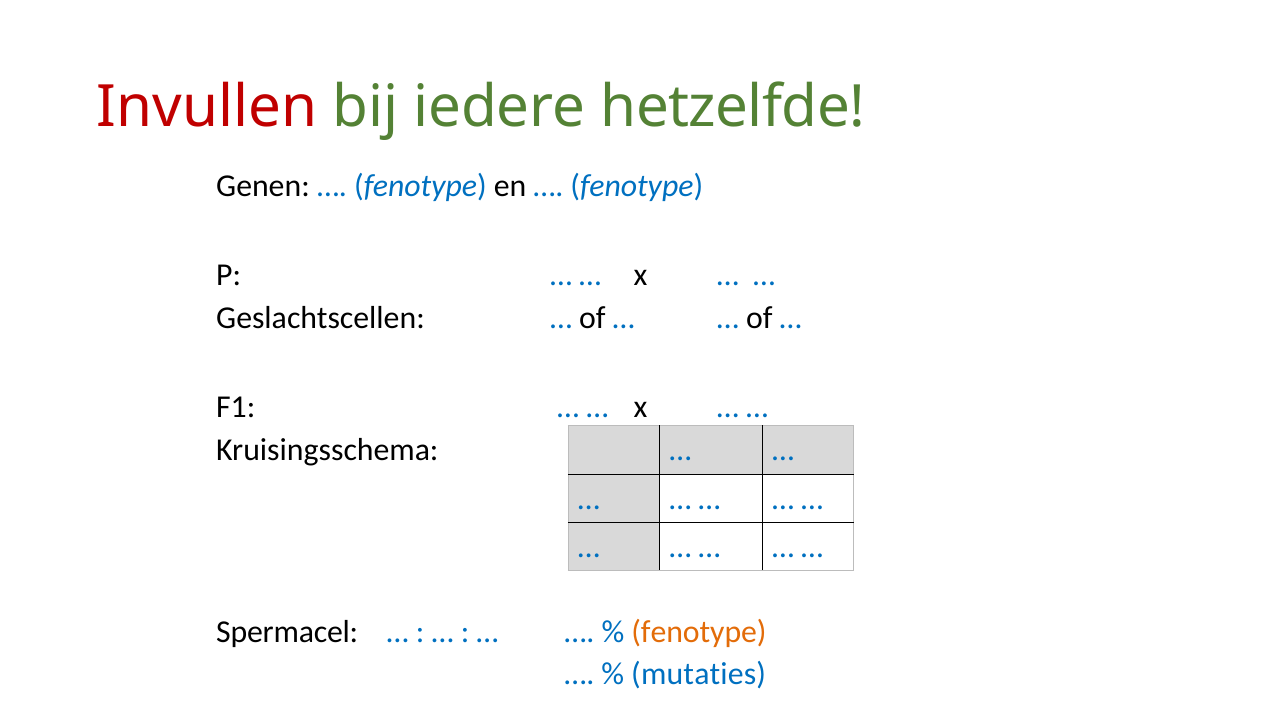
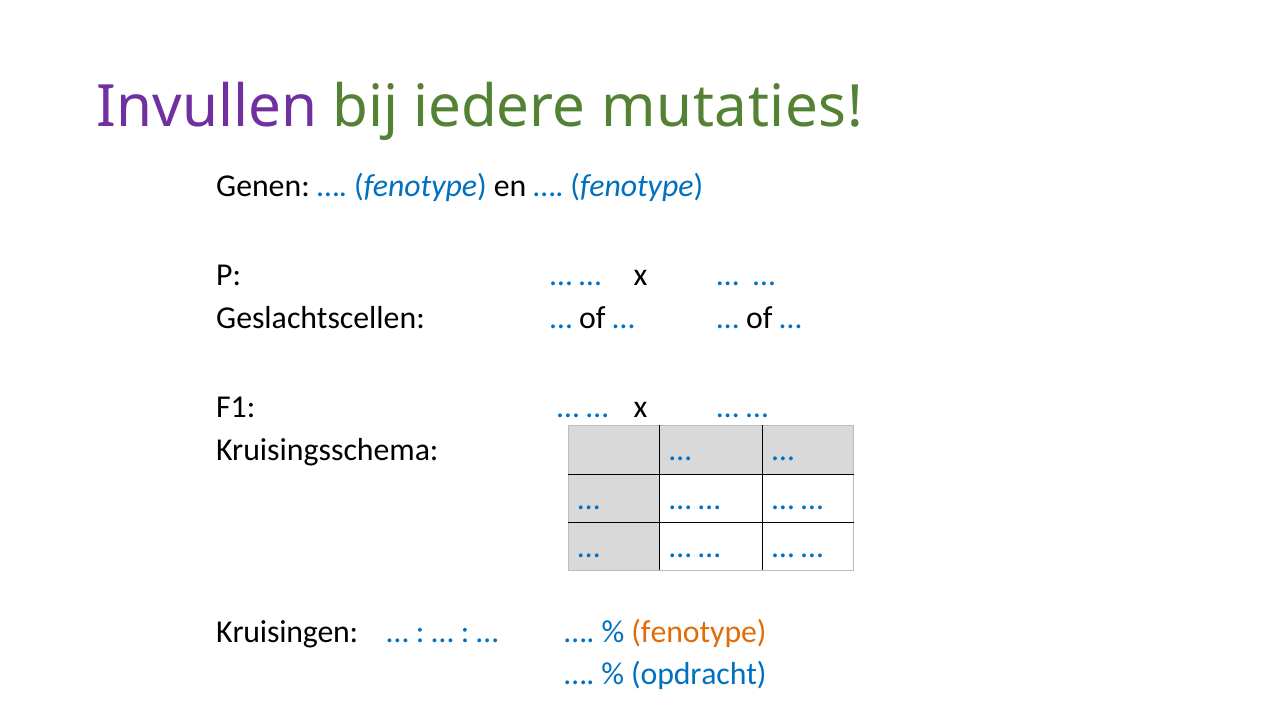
Invullen colour: red -> purple
hetzelfde: hetzelfde -> mutaties
Spermacel: Spermacel -> Kruisingen
mutaties: mutaties -> opdracht
